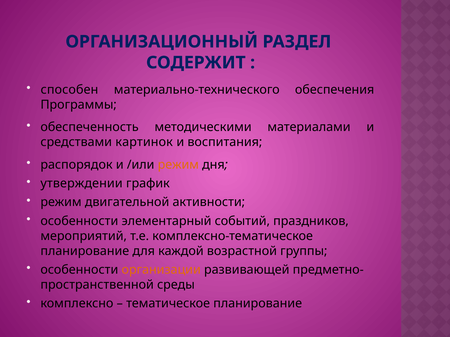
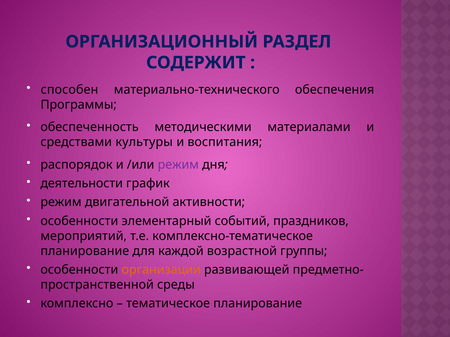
картинок: картинок -> культуры
режим at (178, 165) colour: orange -> purple
утверждении: утверждении -> деятельности
